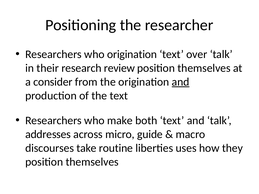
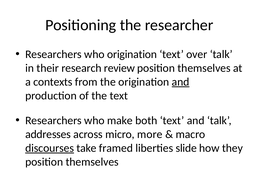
consider: consider -> contexts
guide: guide -> more
discourses underline: none -> present
routine: routine -> framed
uses: uses -> slide
